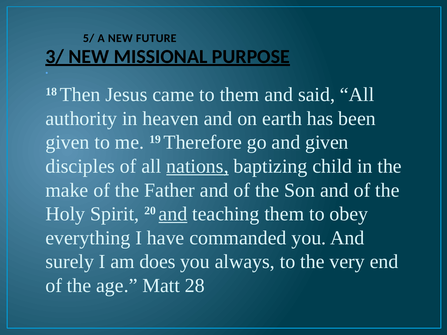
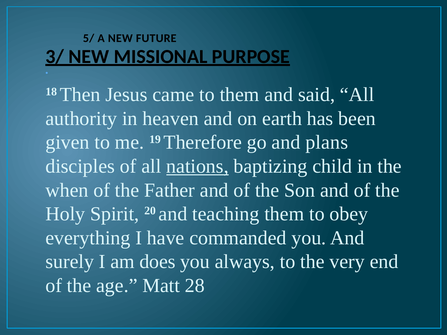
and given: given -> plans
make: make -> when
and at (173, 214) underline: present -> none
